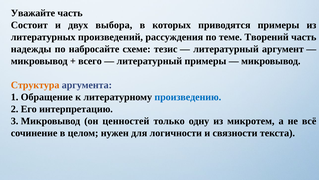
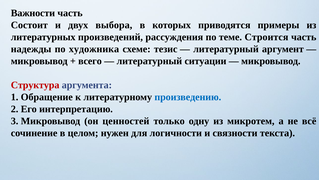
Уважайте: Уважайте -> Важности
Творений: Творений -> Строится
набросайте: набросайте -> художника
литературный примеры: примеры -> ситуации
Структура colour: orange -> red
